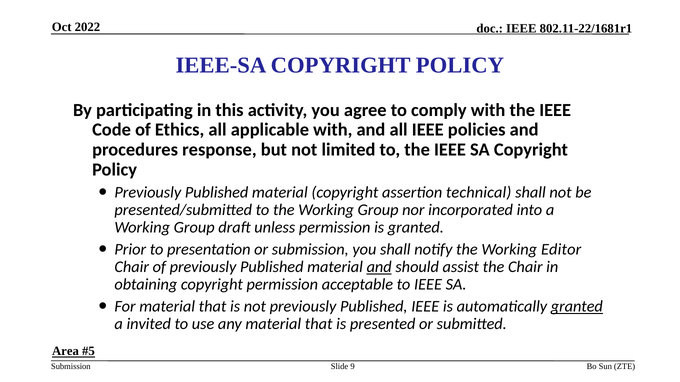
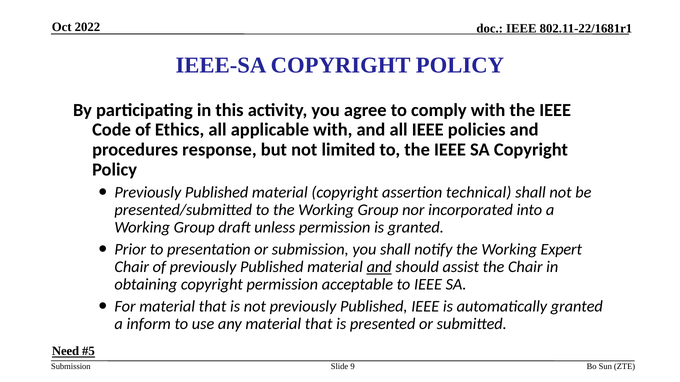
Editor: Editor -> Expert
granted at (577, 307) underline: present -> none
invited: invited -> inform
Area: Area -> Need
